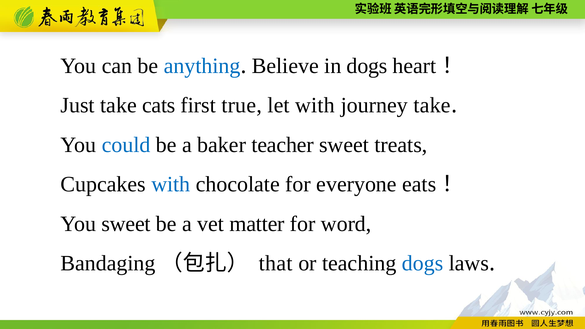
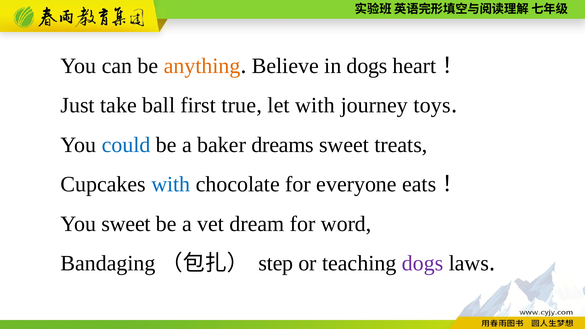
anything colour: blue -> orange
cats: cats -> ball
journey take: take -> toys
teacher: teacher -> dreams
matter: matter -> dream
that: that -> step
dogs at (423, 263) colour: blue -> purple
